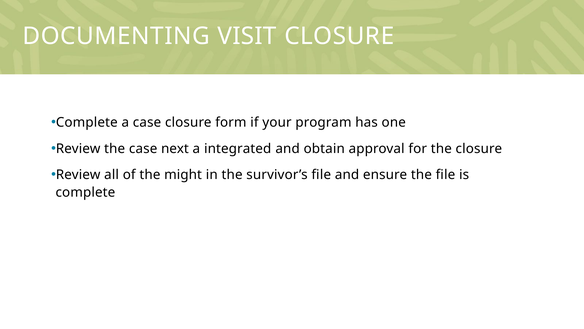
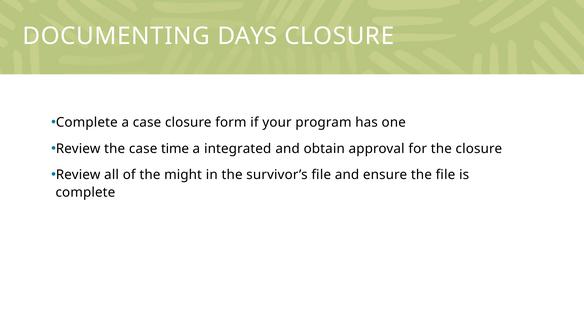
VISIT: VISIT -> DAYS
next: next -> time
